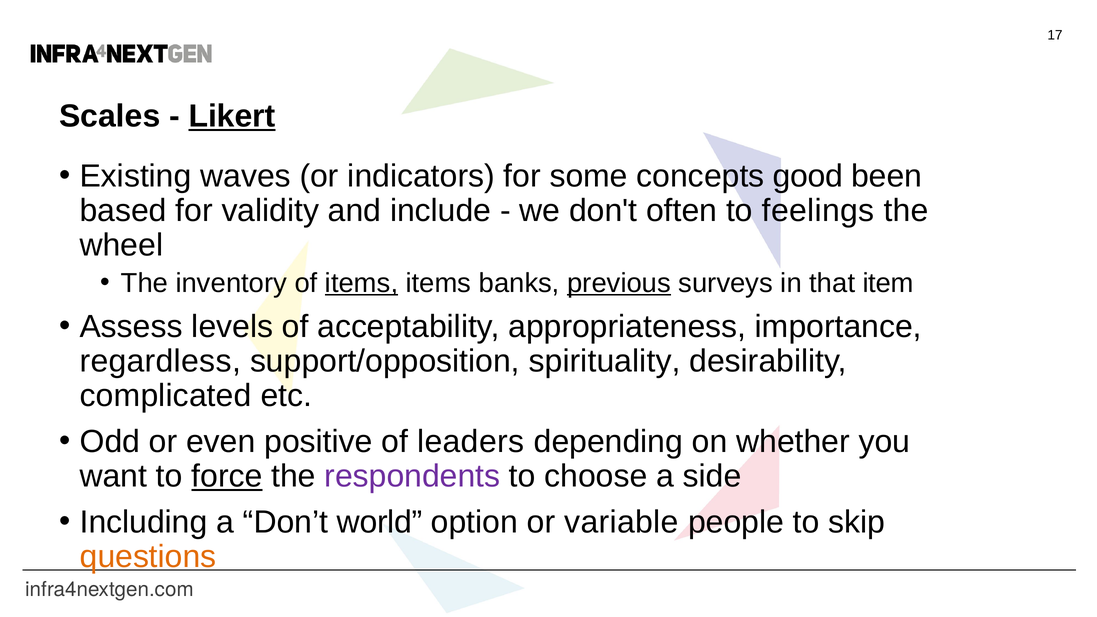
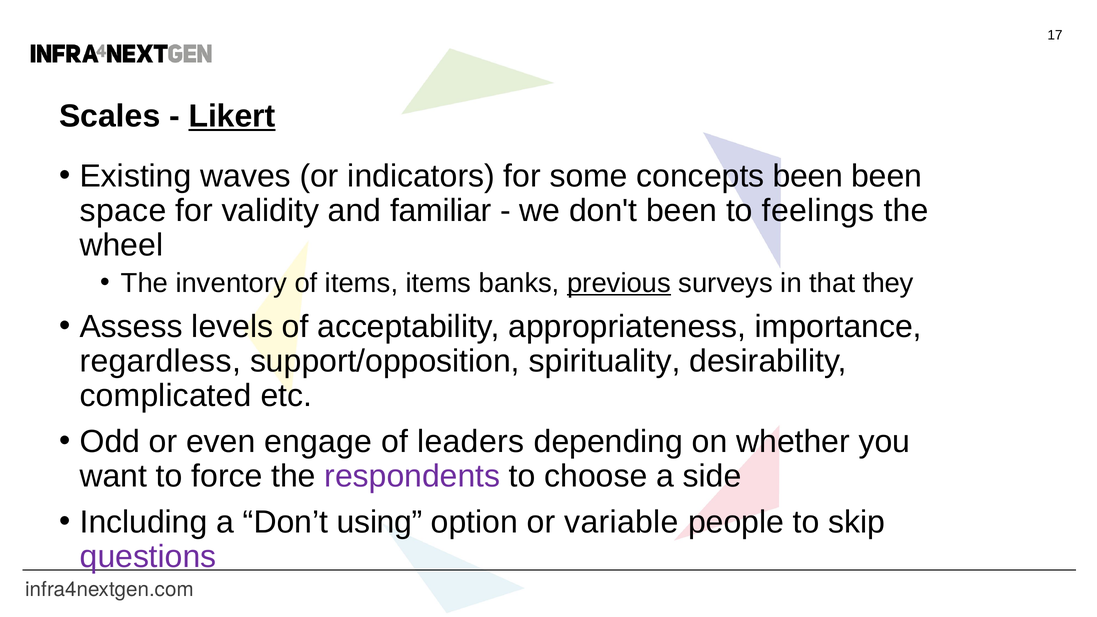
concepts good: good -> been
based: based -> space
include: include -> familiar
don't often: often -> been
items at (362, 283) underline: present -> none
item: item -> they
positive: positive -> engage
force underline: present -> none
world: world -> using
questions colour: orange -> purple
